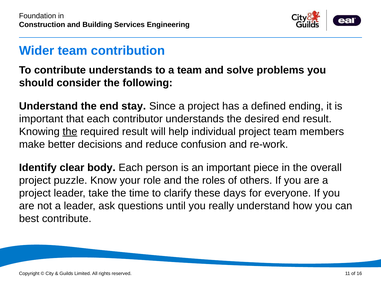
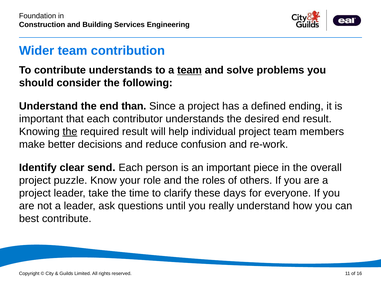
team at (189, 70) underline: none -> present
stay: stay -> than
body: body -> send
